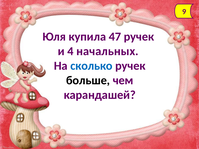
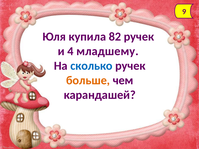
47: 47 -> 82
начальных: начальных -> младшему
больше colour: black -> orange
